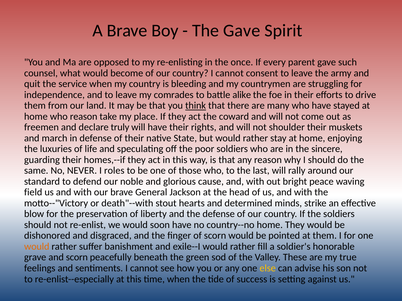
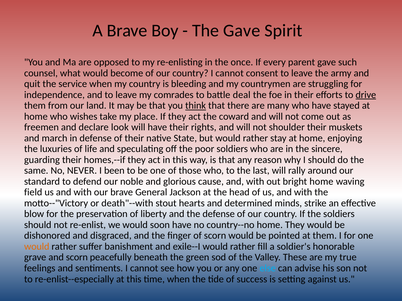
alike: alike -> deal
drive underline: none -> present
who reason: reason -> wishes
truly: truly -> look
roles: roles -> been
bright peace: peace -> home
else colour: yellow -> light blue
